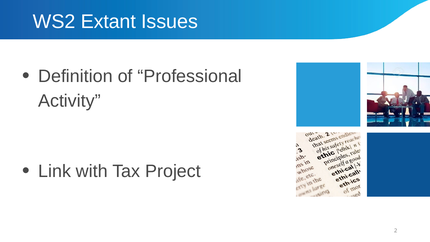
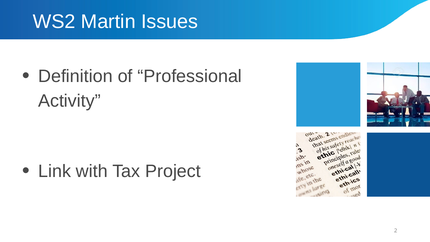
Extant: Extant -> Martin
